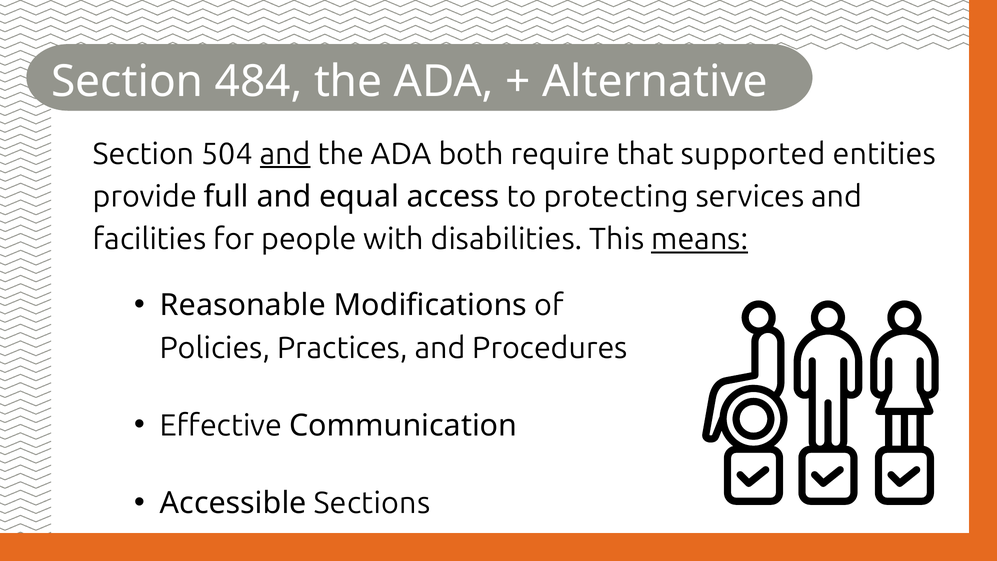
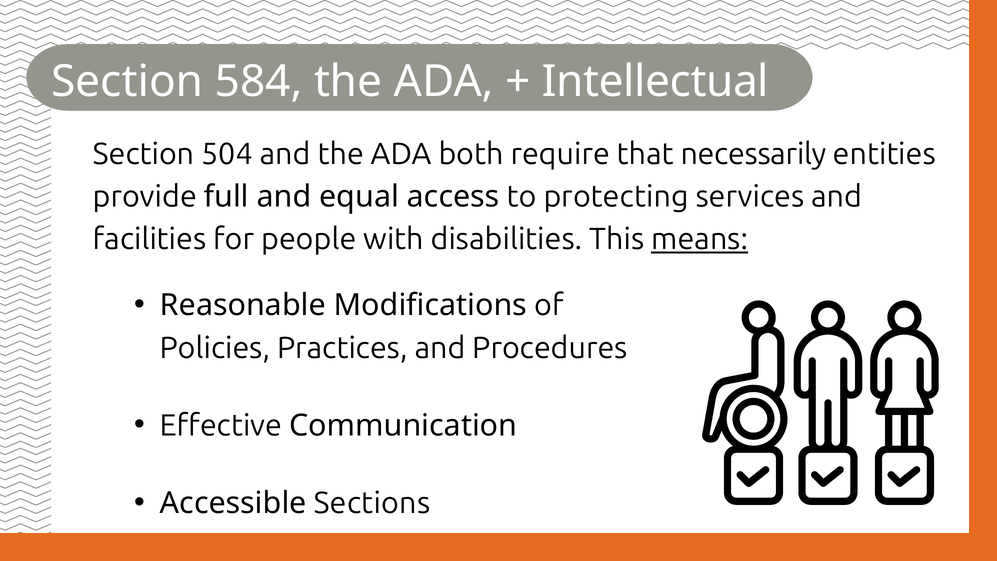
484: 484 -> 584
Alternative: Alternative -> Intellectual
and at (285, 154) underline: present -> none
supported: supported -> necessarily
